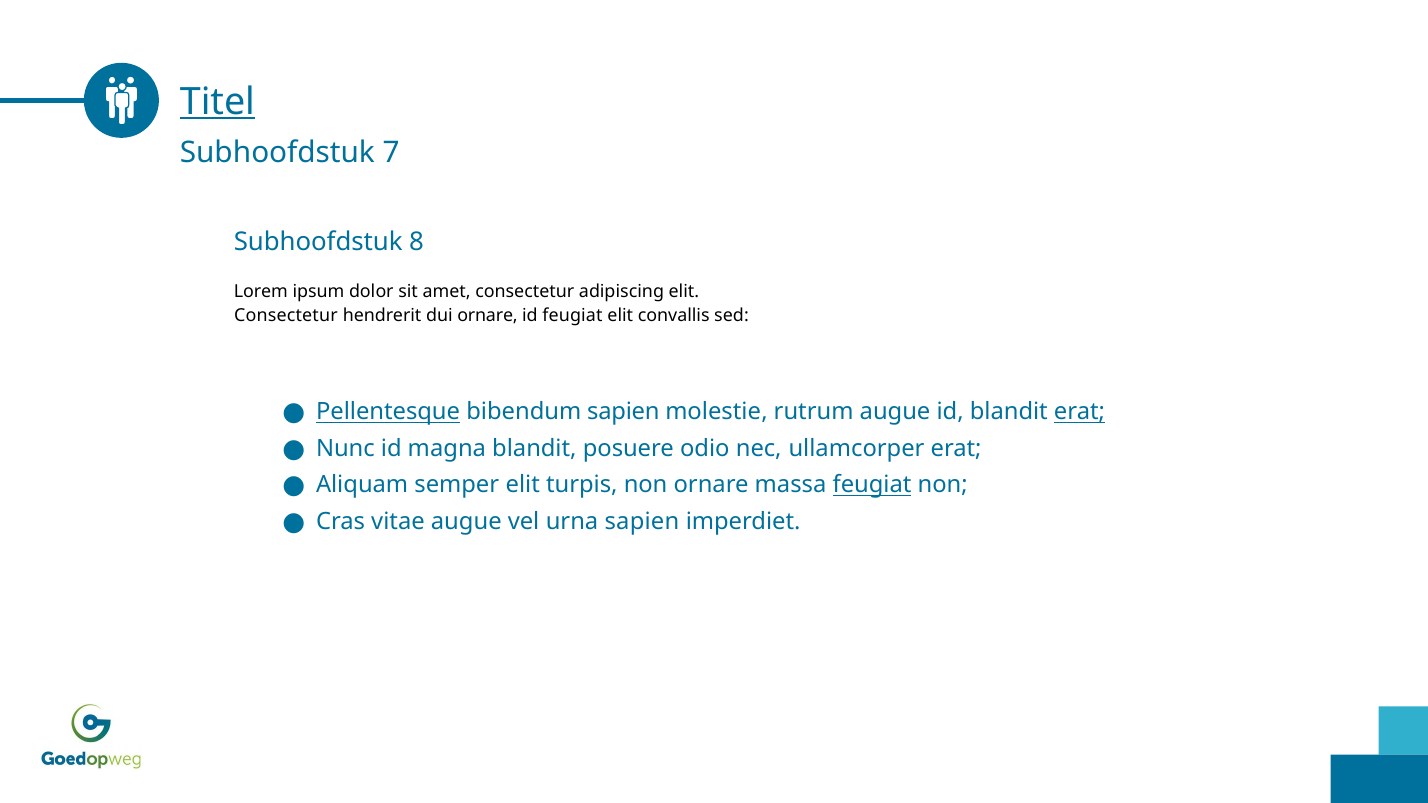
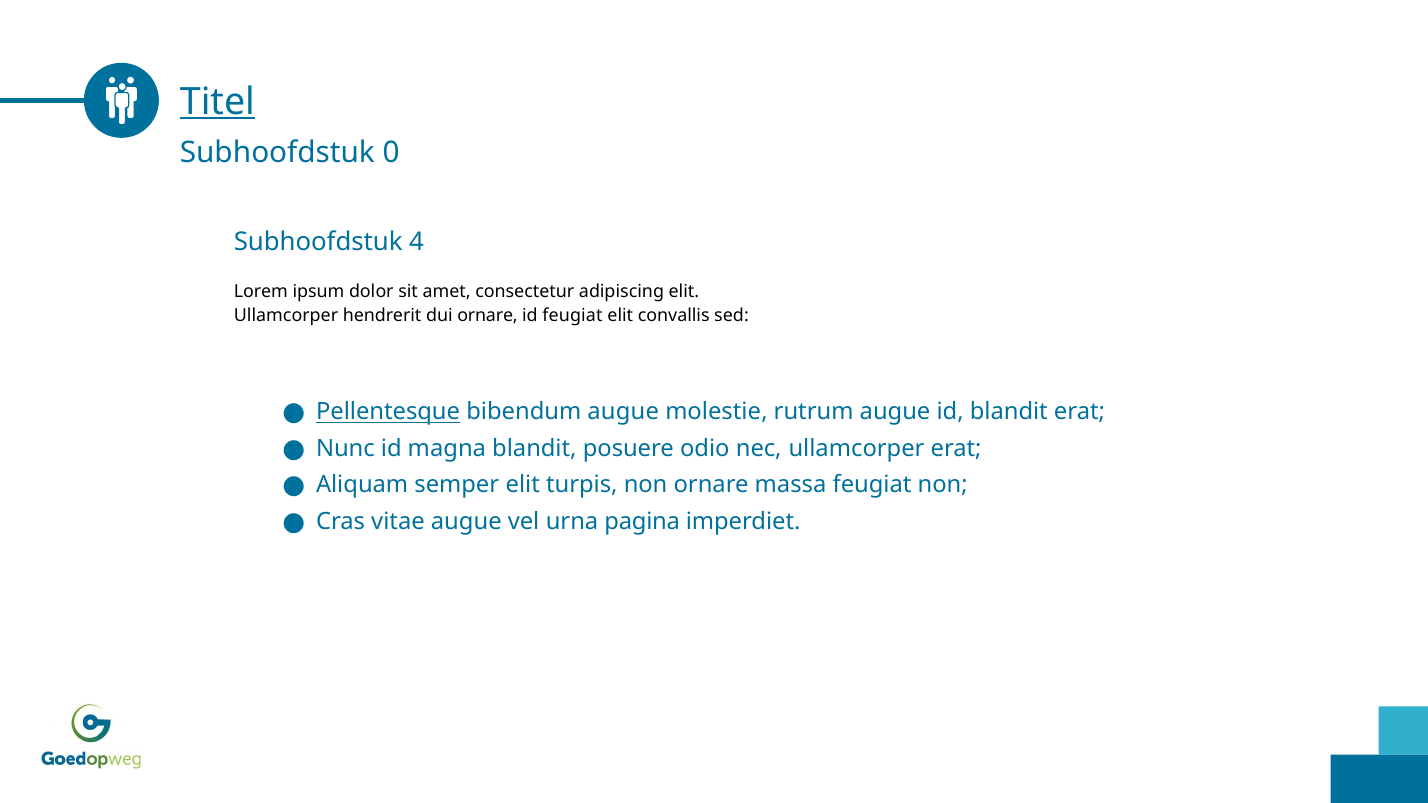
7: 7 -> 0
8: 8 -> 4
Consectetur at (286, 315): Consectetur -> Ullamcorper
bibendum sapien: sapien -> augue
erat at (1080, 412) underline: present -> none
feugiat at (872, 485) underline: present -> none
urna sapien: sapien -> pagina
